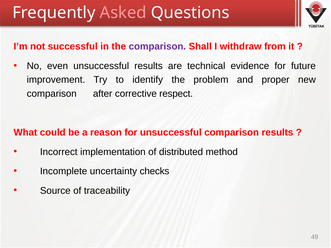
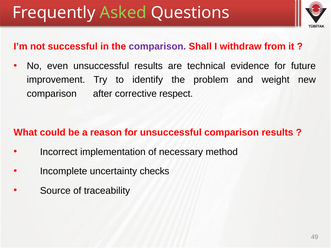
Asked colour: pink -> light green
proper: proper -> weight
distributed: distributed -> necessary
